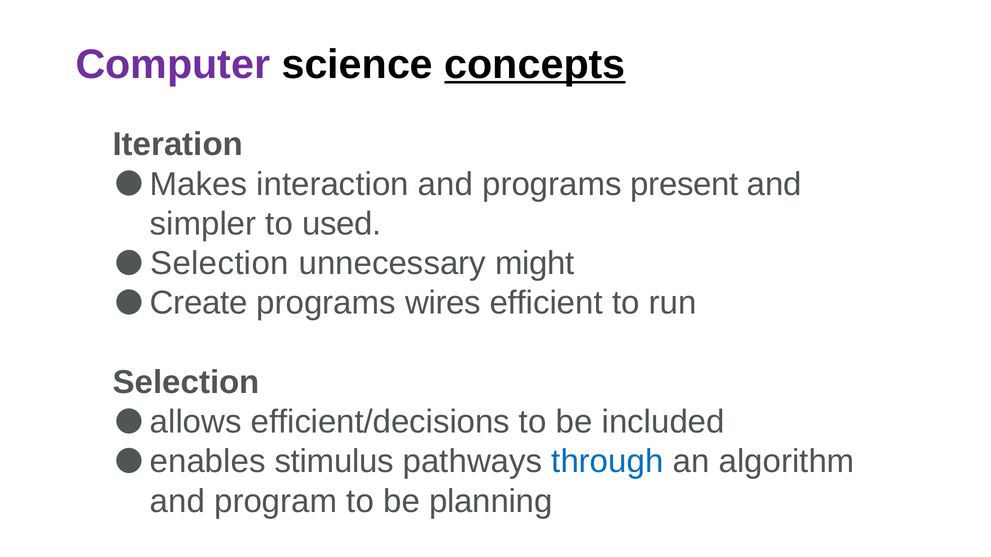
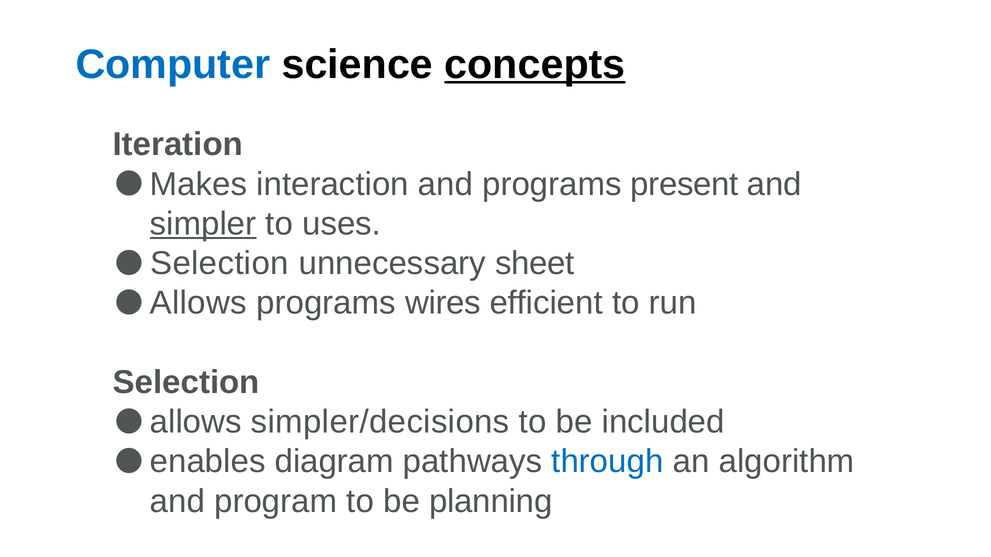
Computer colour: purple -> blue
simpler underline: none -> present
used: used -> uses
might: might -> sheet
Create at (199, 303): Create -> Allows
efficient/decisions: efficient/decisions -> simpler/decisions
stimulus: stimulus -> diagram
